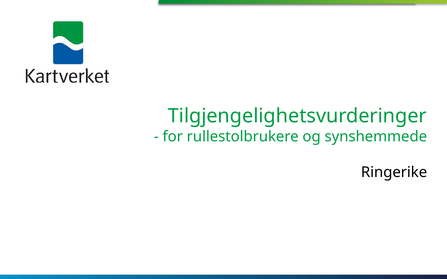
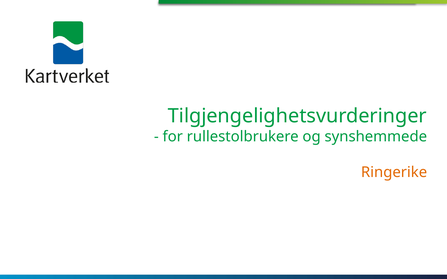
Ringerike colour: black -> orange
